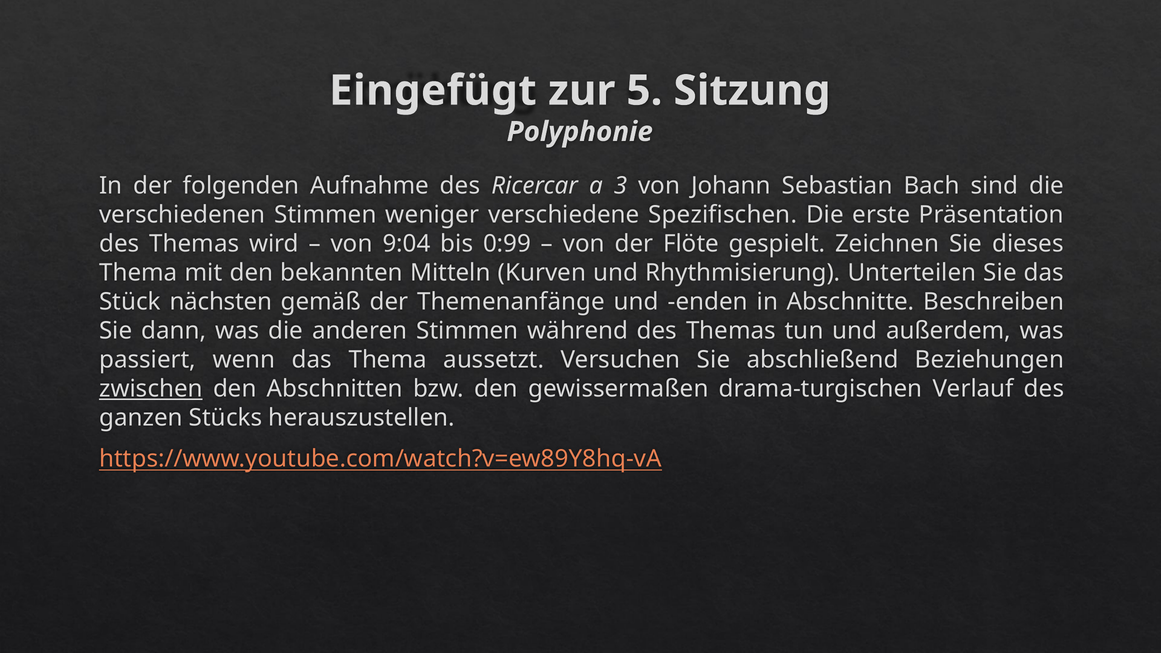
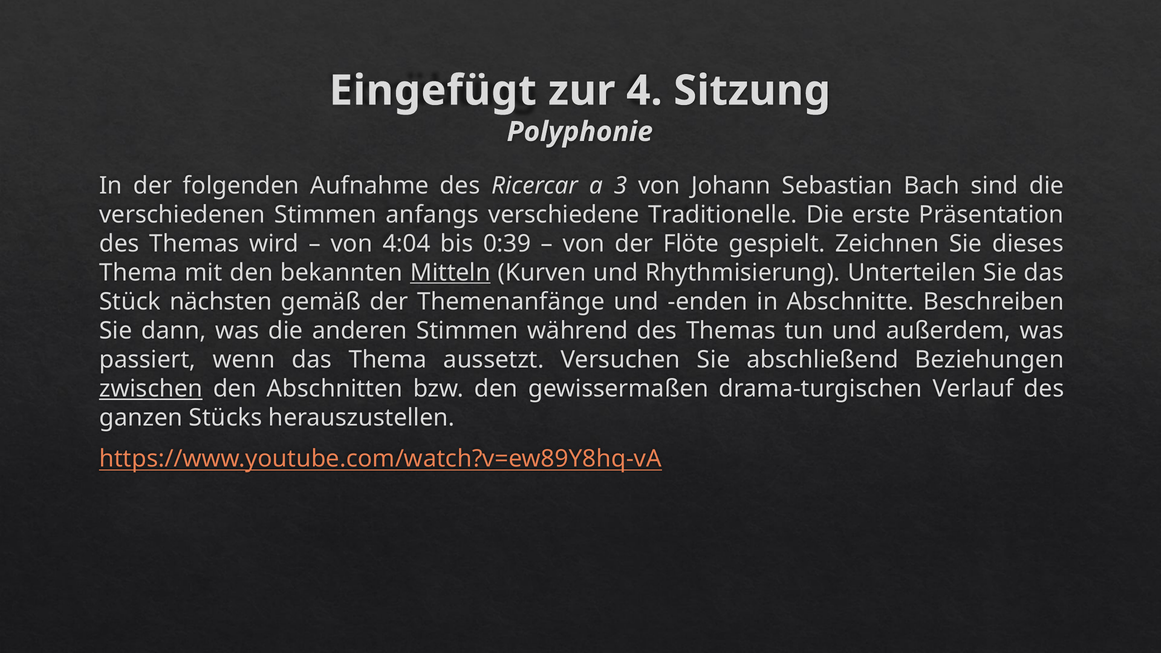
5: 5 -> 4
weniger: weniger -> anfangs
Spezifischen: Spezifischen -> Traditionelle
9:04: 9:04 -> 4:04
0:99: 0:99 -> 0:39
Mitteln underline: none -> present
